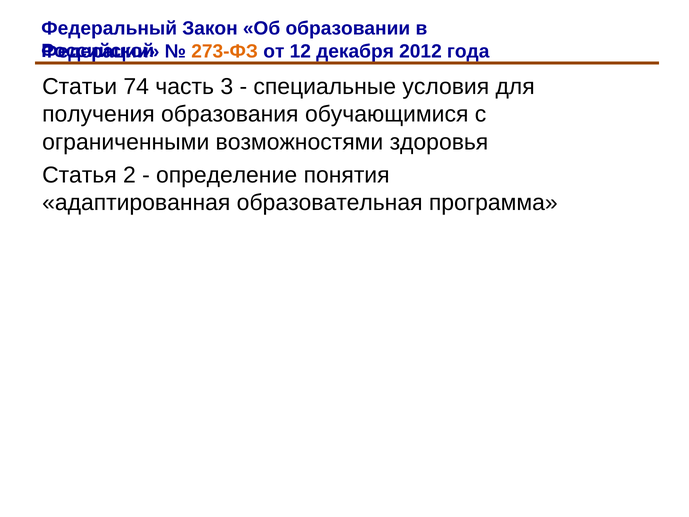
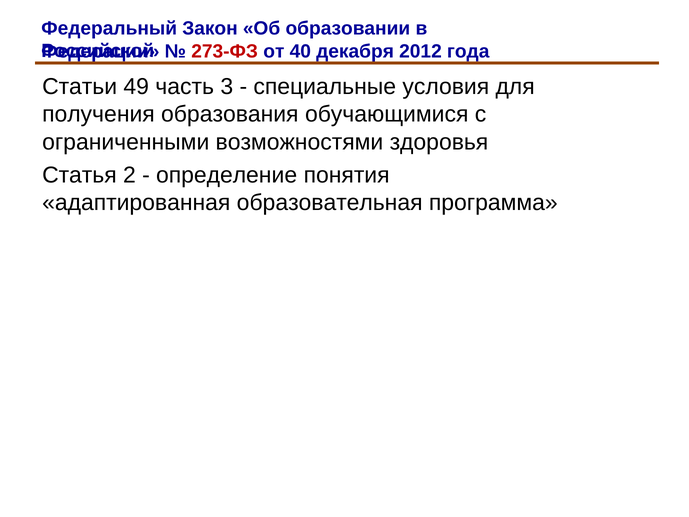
273-ФЗ colour: orange -> red
12: 12 -> 40
74: 74 -> 49
